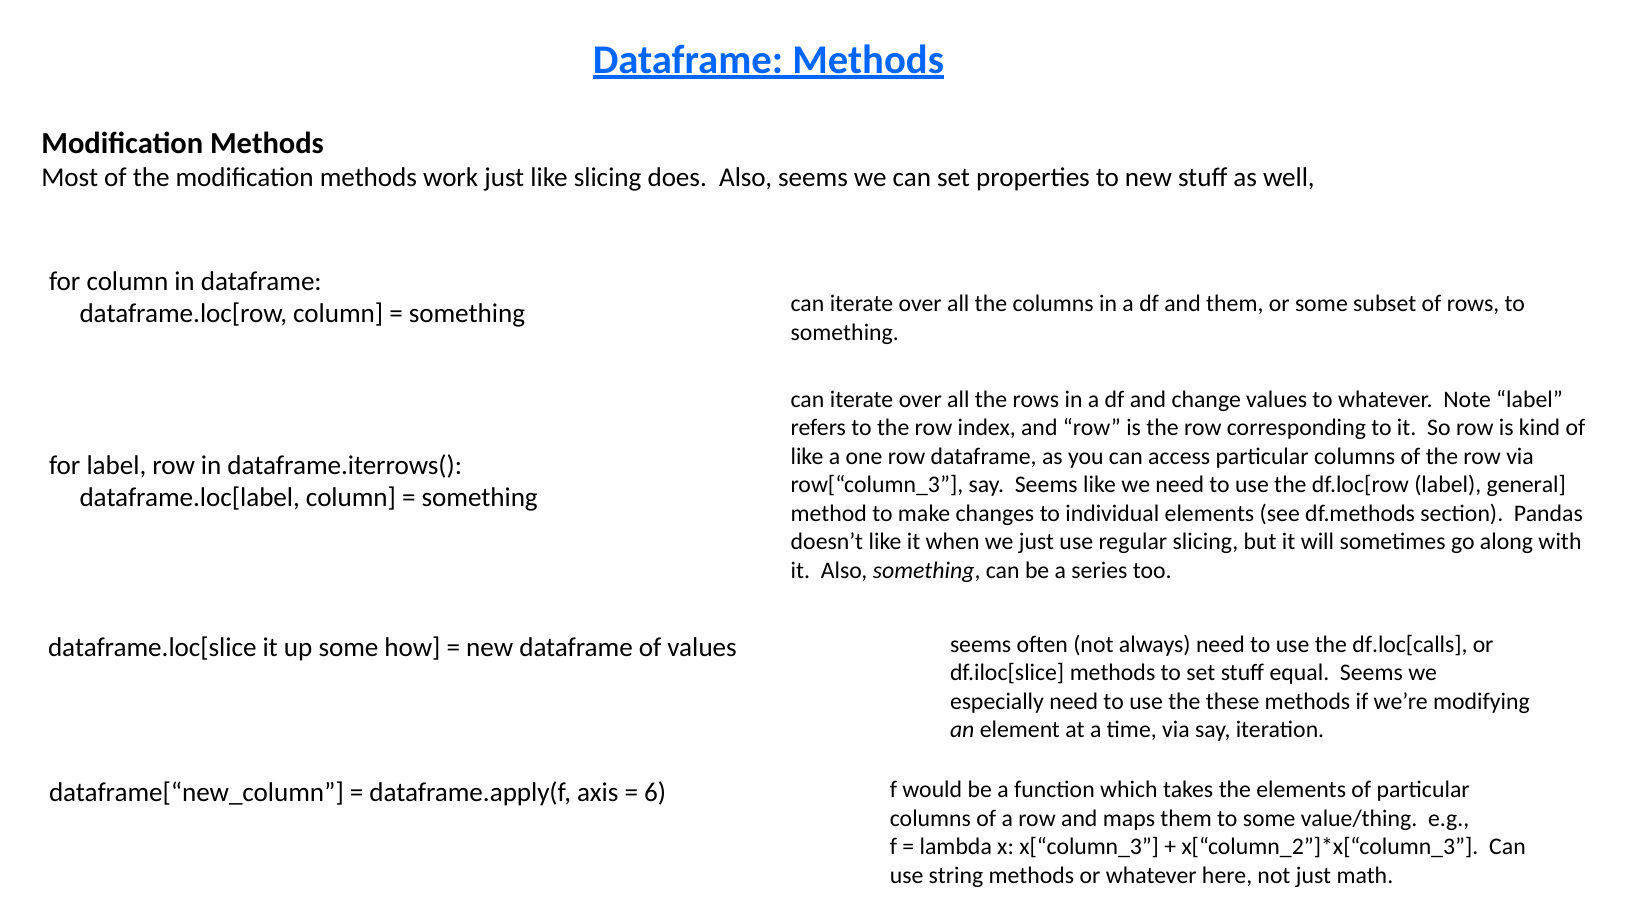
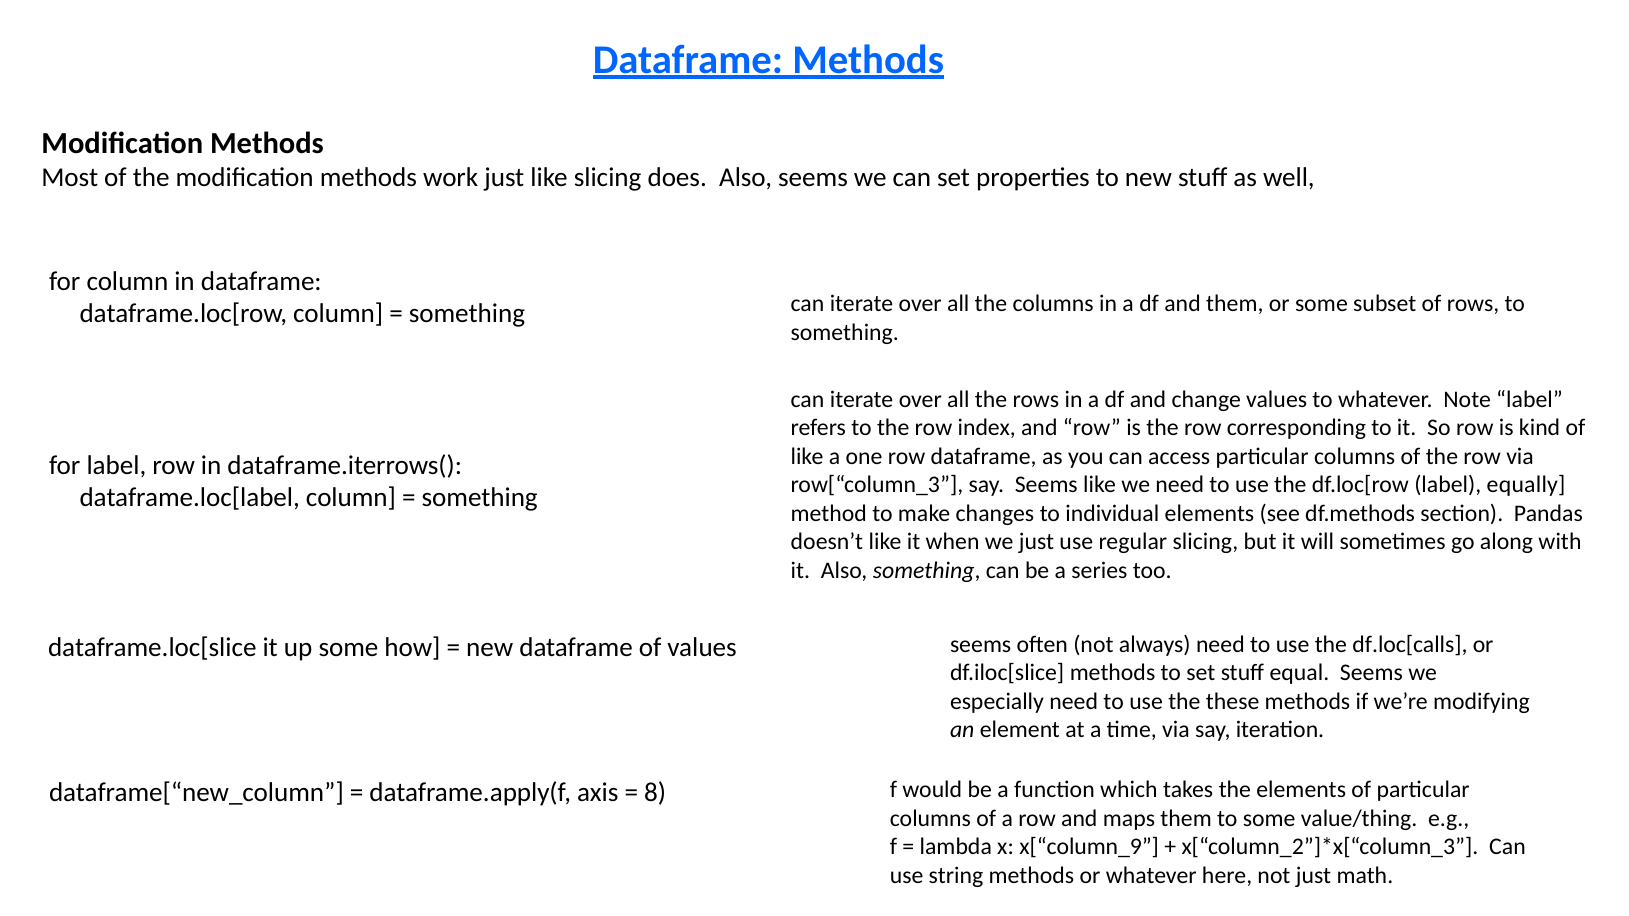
general: general -> equally
6: 6 -> 8
x[“column_3: x[“column_3 -> x[“column_9
